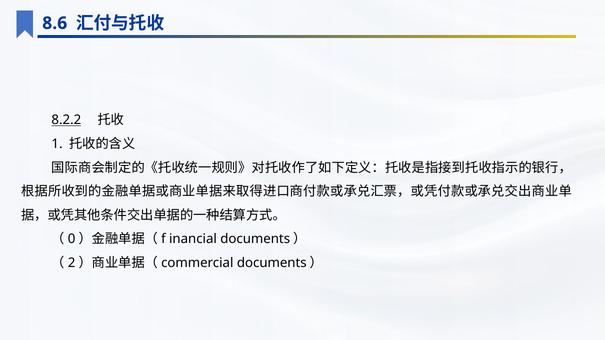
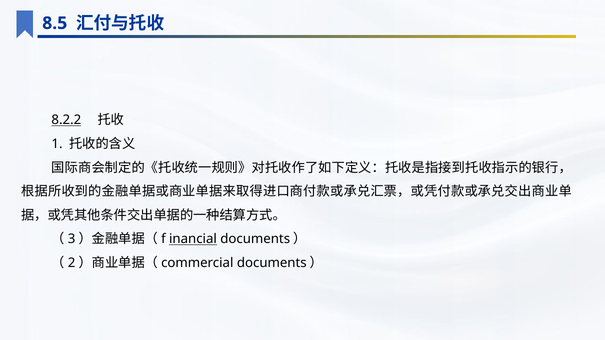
8.6: 8.6 -> 8.5
0: 0 -> 3
inancial underline: none -> present
